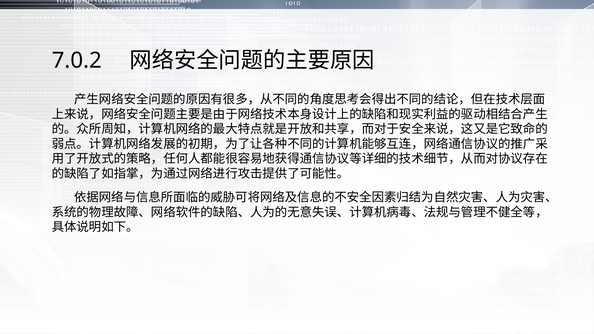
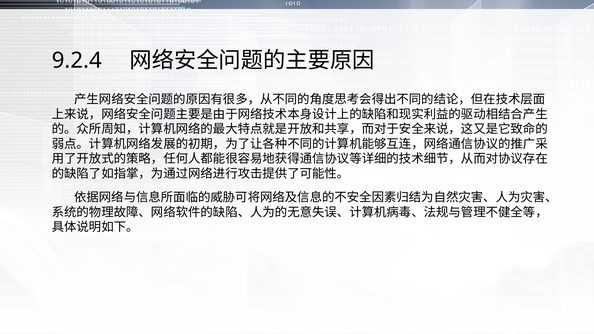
7.0.2: 7.0.2 -> 9.2.4
